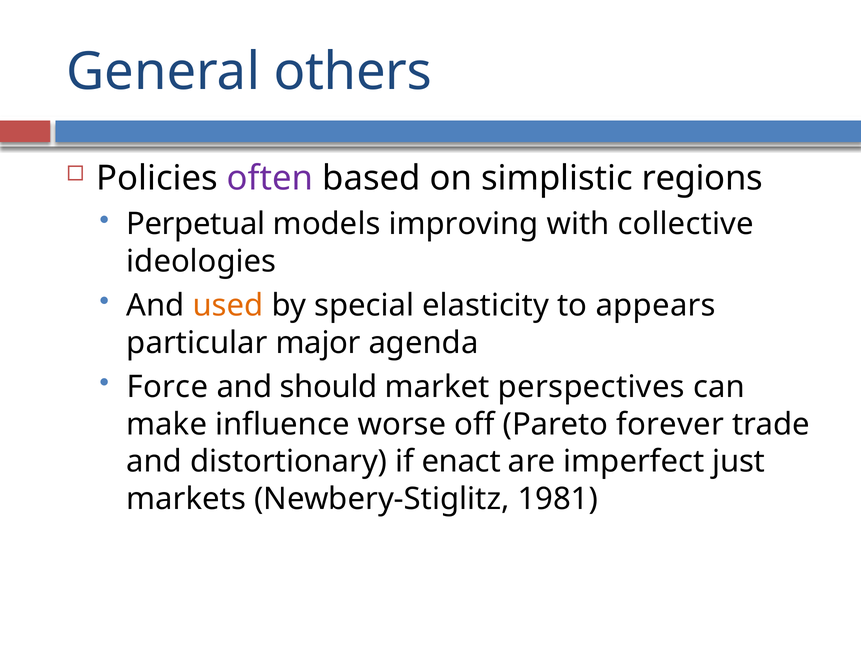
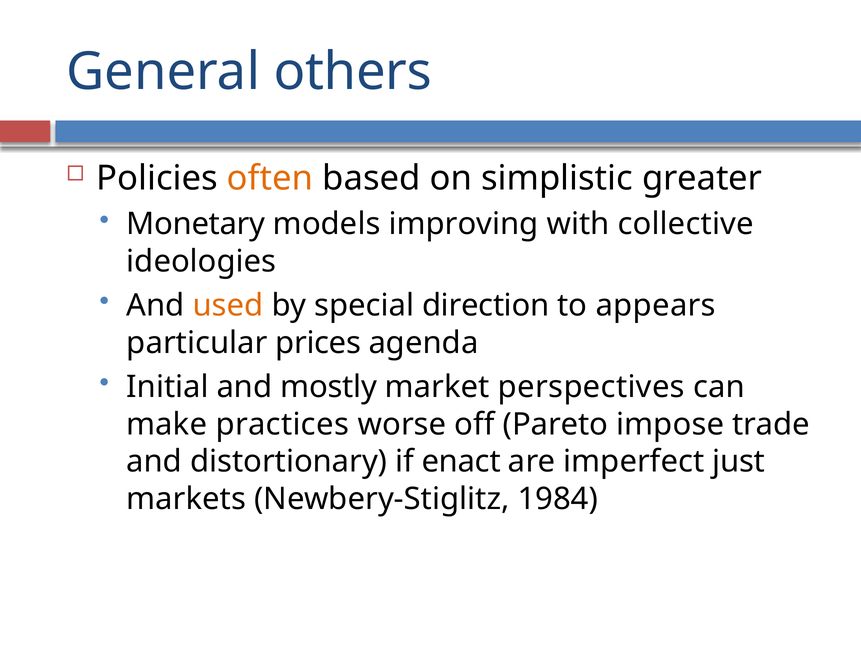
often colour: purple -> orange
regions: regions -> greater
Perpetual: Perpetual -> Monetary
elasticity: elasticity -> direction
major: major -> prices
Force: Force -> Initial
should: should -> mostly
influence: influence -> practices
forever: forever -> impose
1981: 1981 -> 1984
